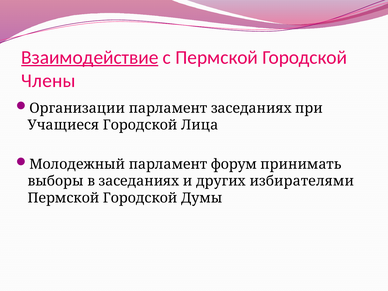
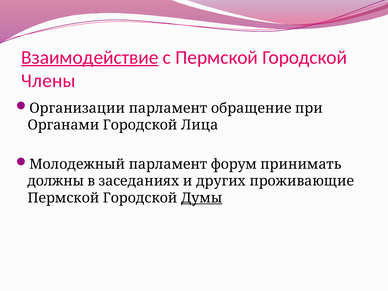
парламент заседаниях: заседаниях -> обращение
Учащиеся: Учащиеся -> Органами
выборы: выборы -> должны
избирателями: избирателями -> проживающие
Думы underline: none -> present
